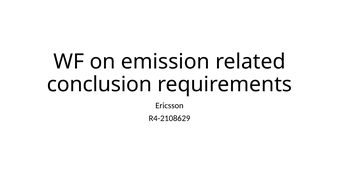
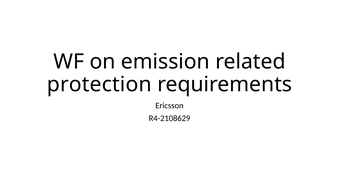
conclusion: conclusion -> protection
